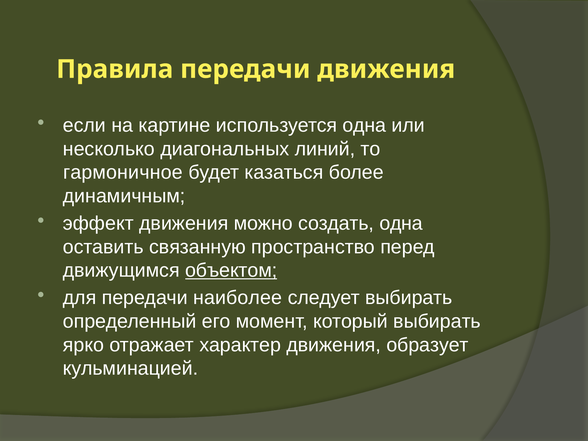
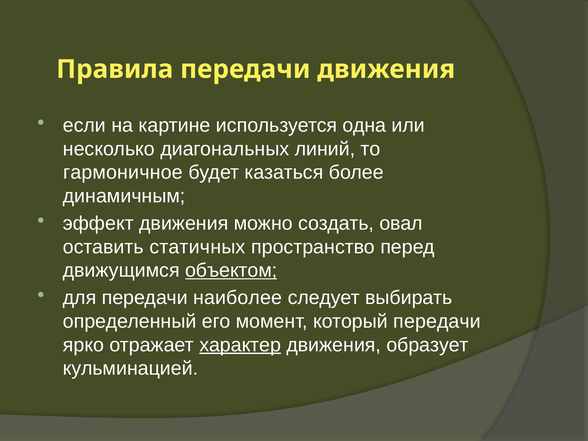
создать одна: одна -> овал
связанную: связанную -> статичных
который выбирать: выбирать -> передачи
характер underline: none -> present
